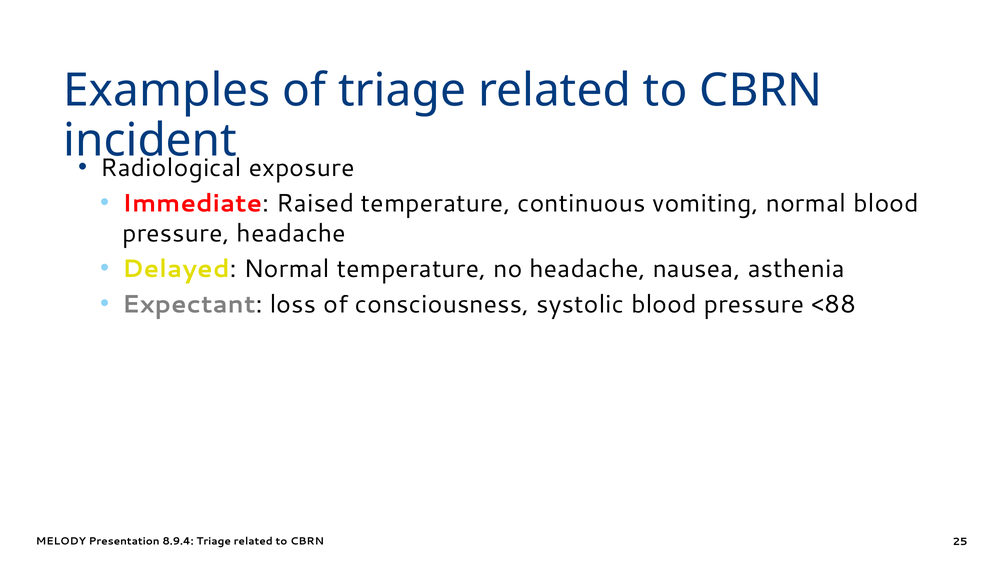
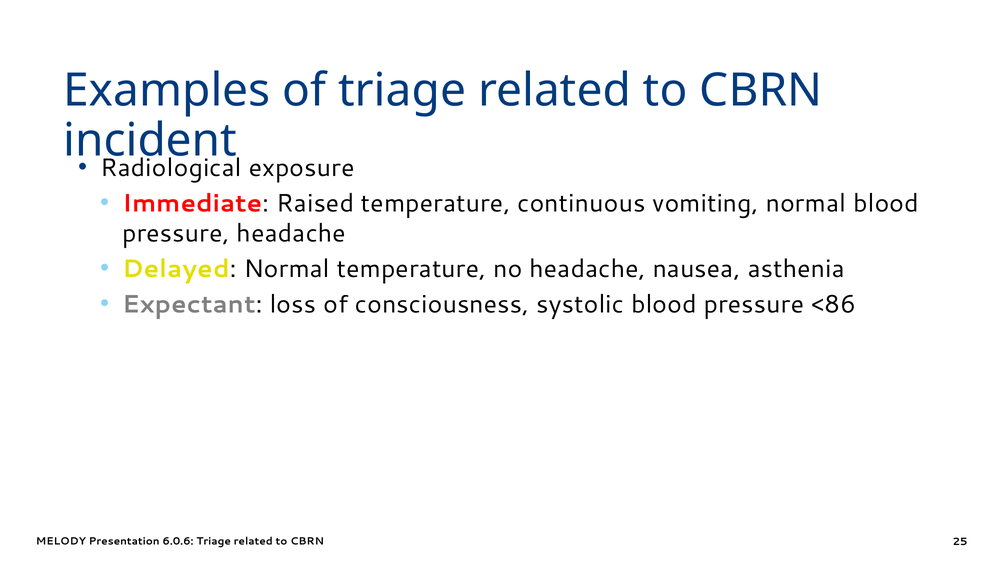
<88: <88 -> <86
8.9.4: 8.9.4 -> 6.0.6
